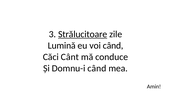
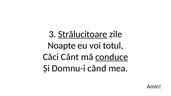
Lumină: Lumină -> Noapte
voi când: când -> totul
conduce underline: none -> present
